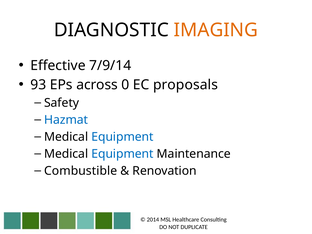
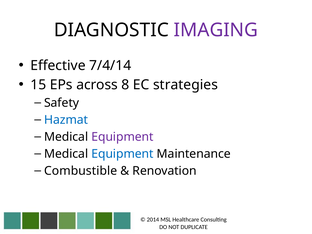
IMAGING colour: orange -> purple
7/9/14: 7/9/14 -> 7/4/14
93: 93 -> 15
0: 0 -> 8
proposals: proposals -> strategies
Equipment at (122, 137) colour: blue -> purple
